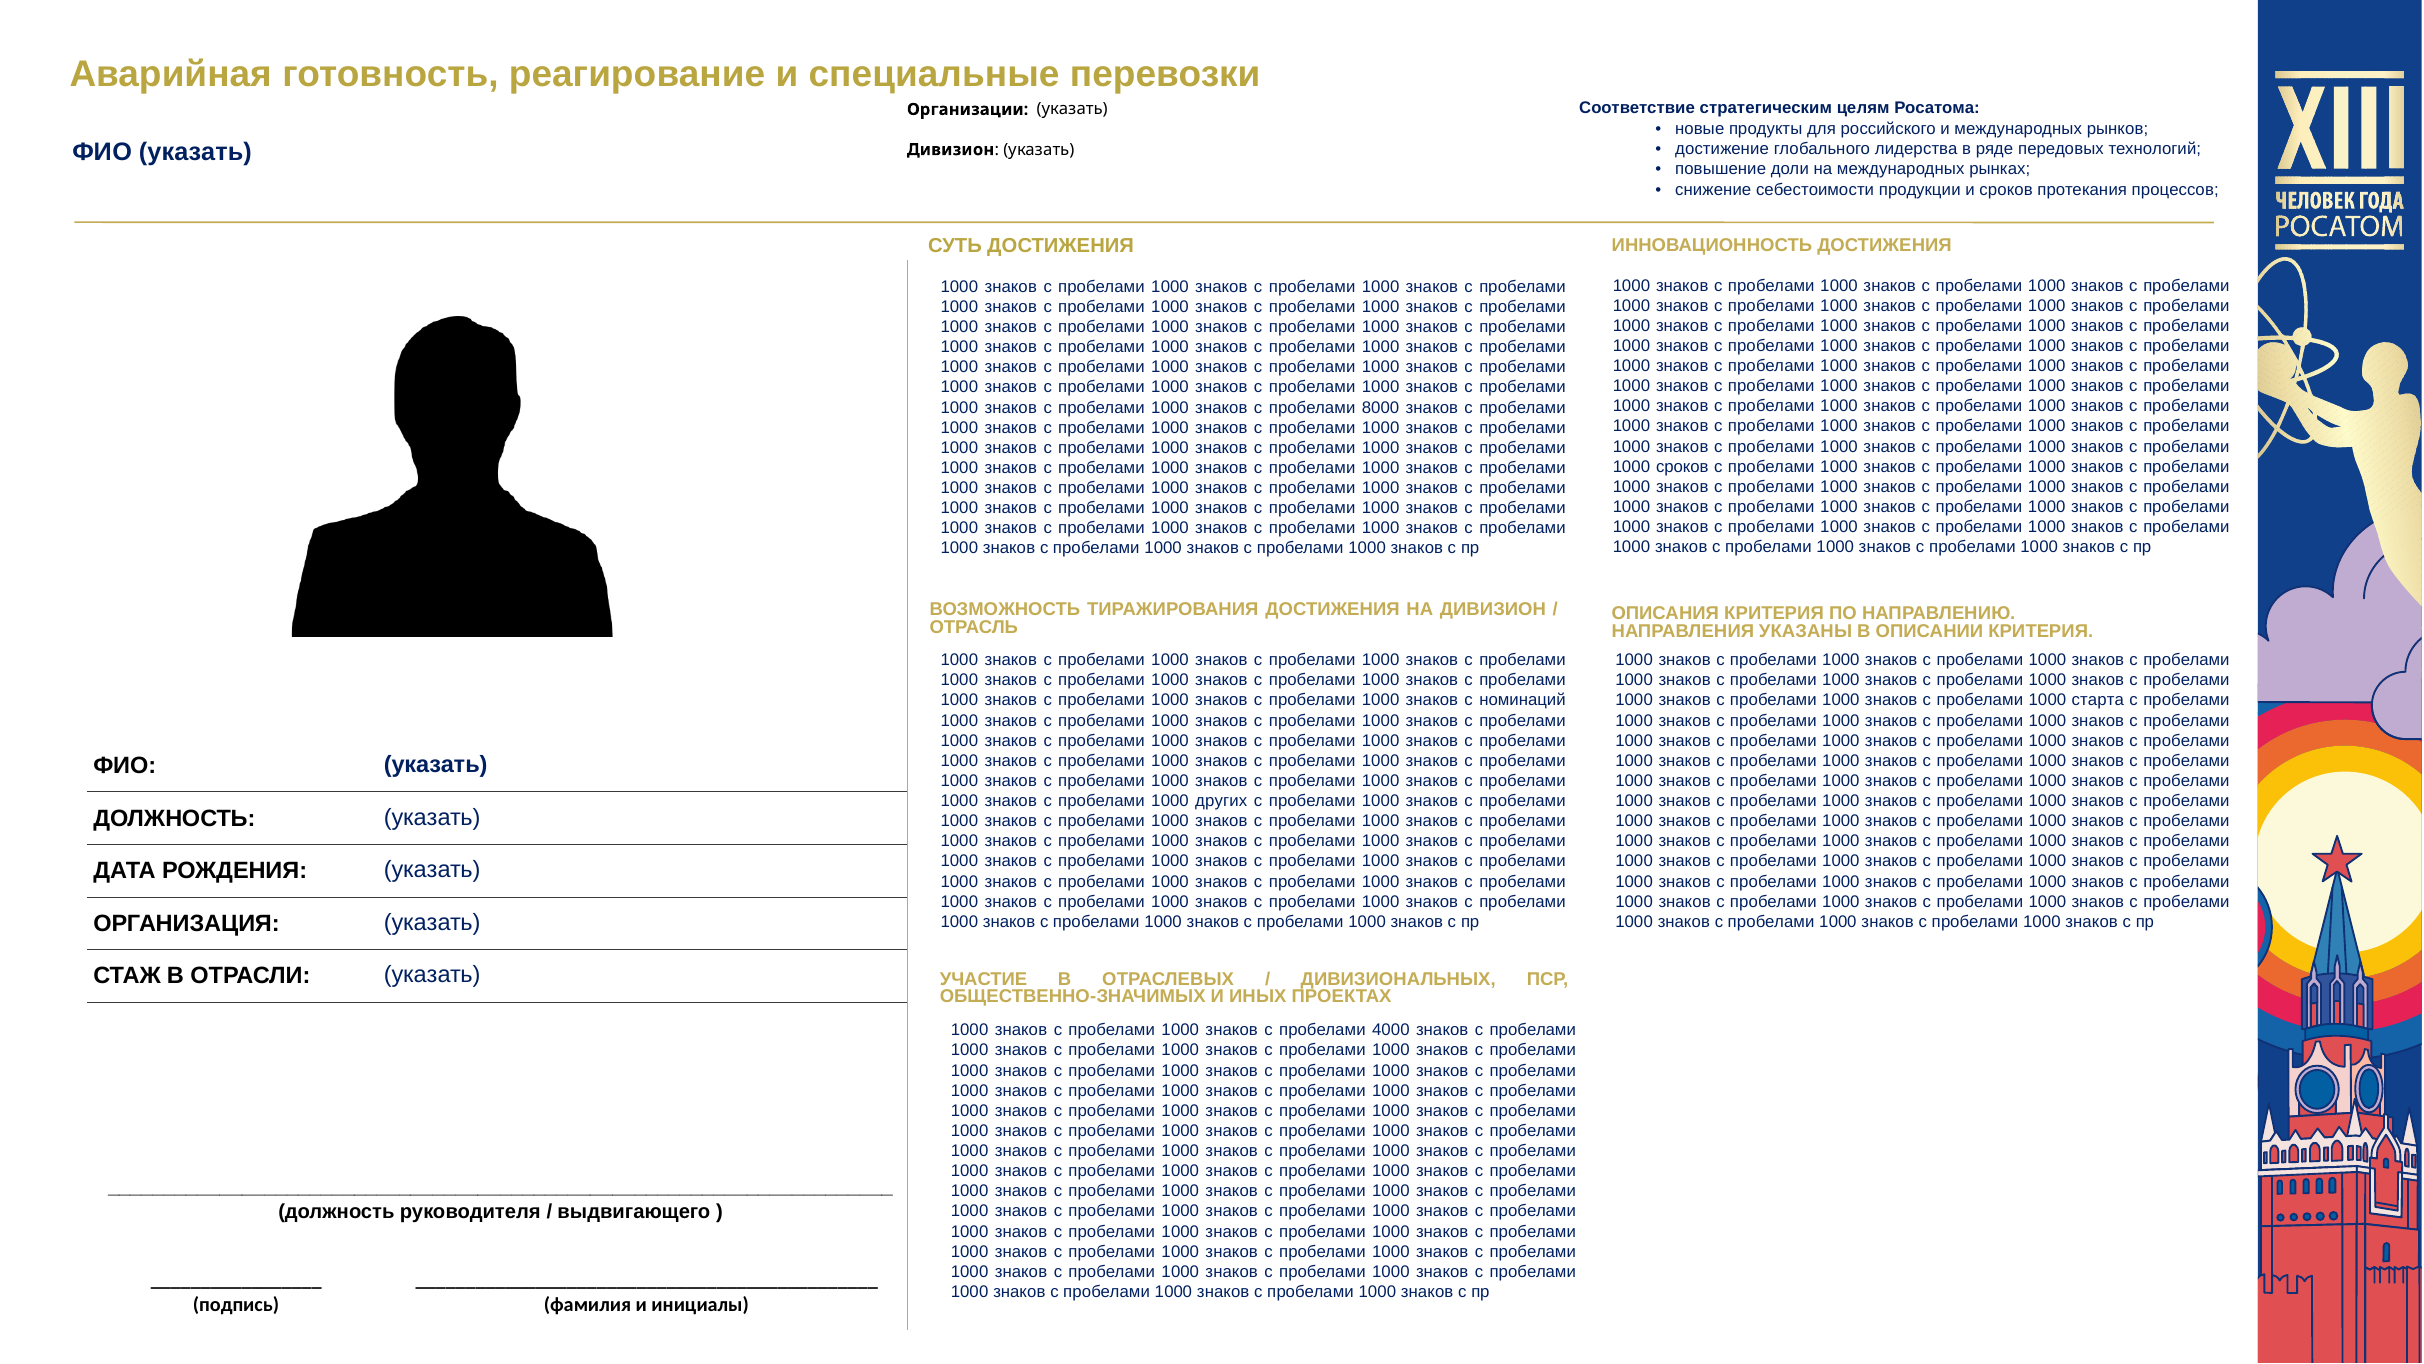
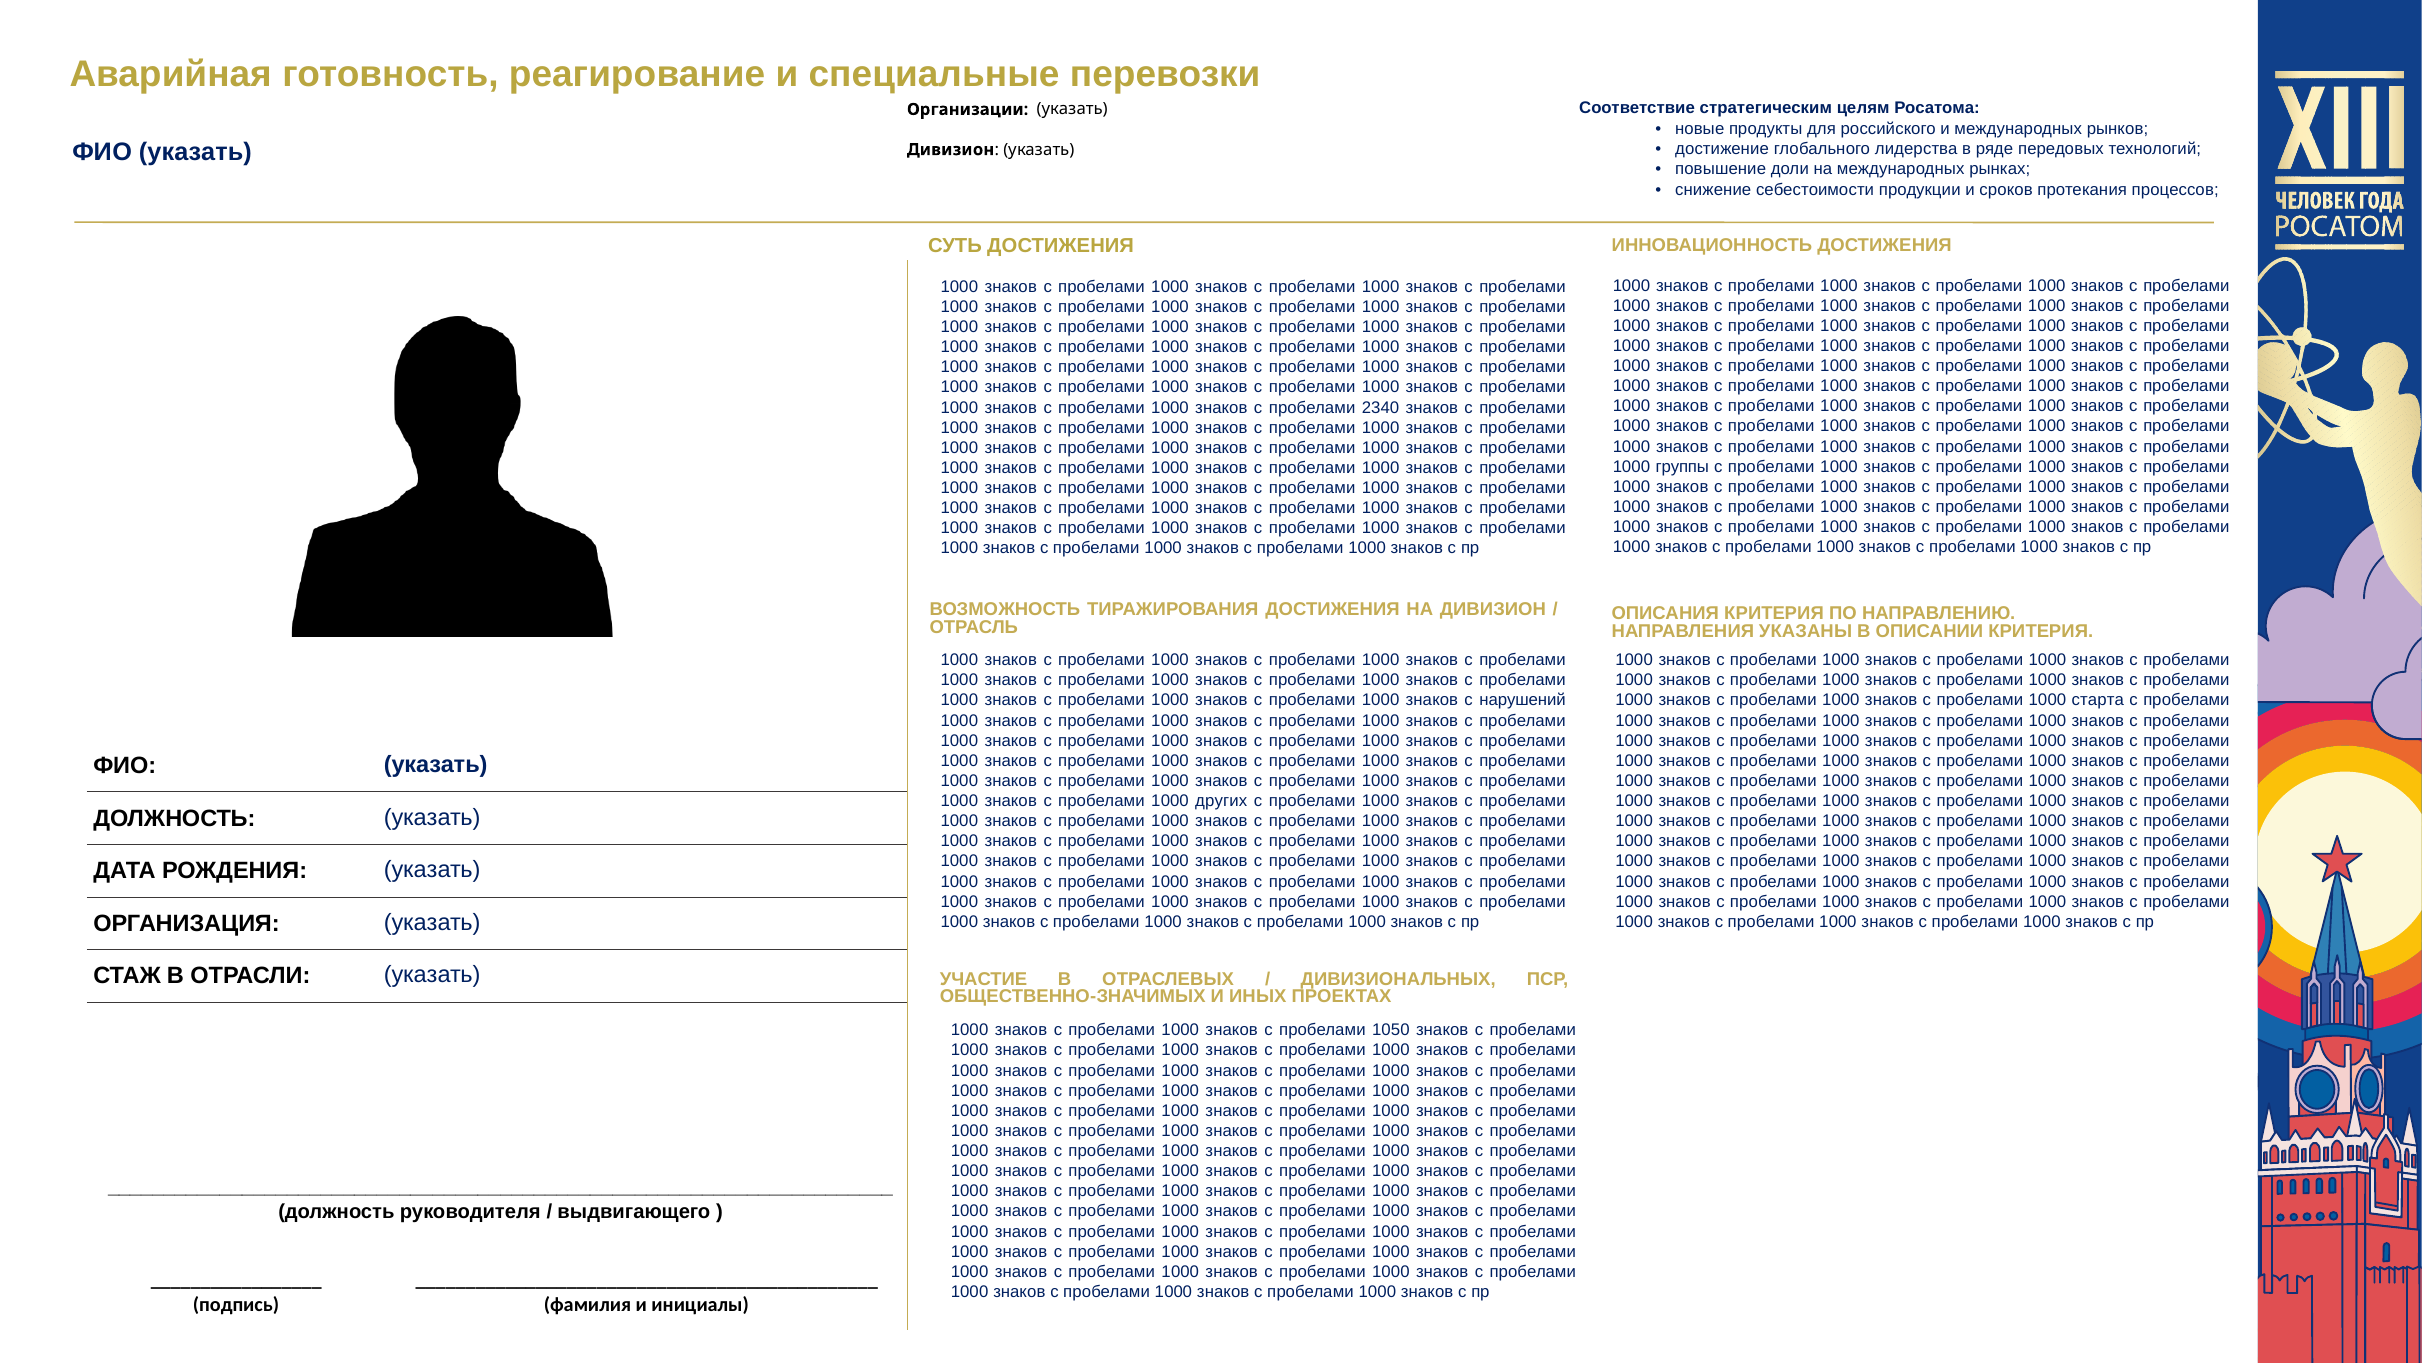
8000: 8000 -> 2340
1000 сроков: сроков -> группы
номинаций: номинаций -> нарушений
4000: 4000 -> 1050
